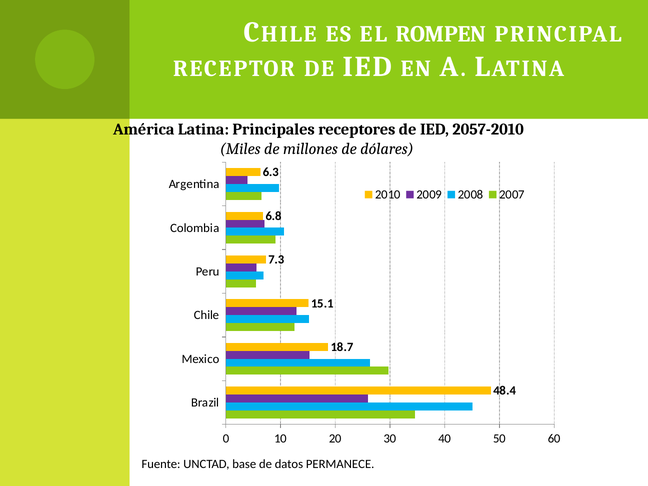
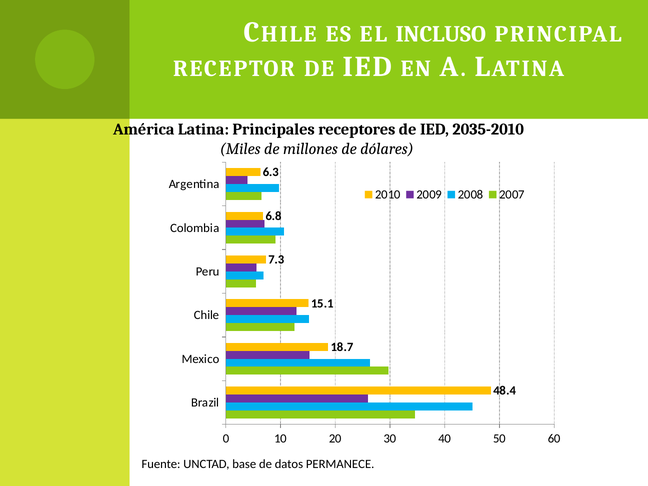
ROMPEN: ROMPEN -> INCLUSO
2057-2010: 2057-2010 -> 2035-2010
